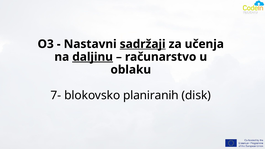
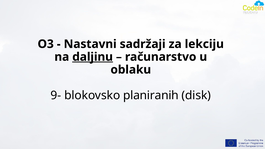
sadržaji underline: present -> none
učenja: učenja -> lekciju
7-: 7- -> 9-
